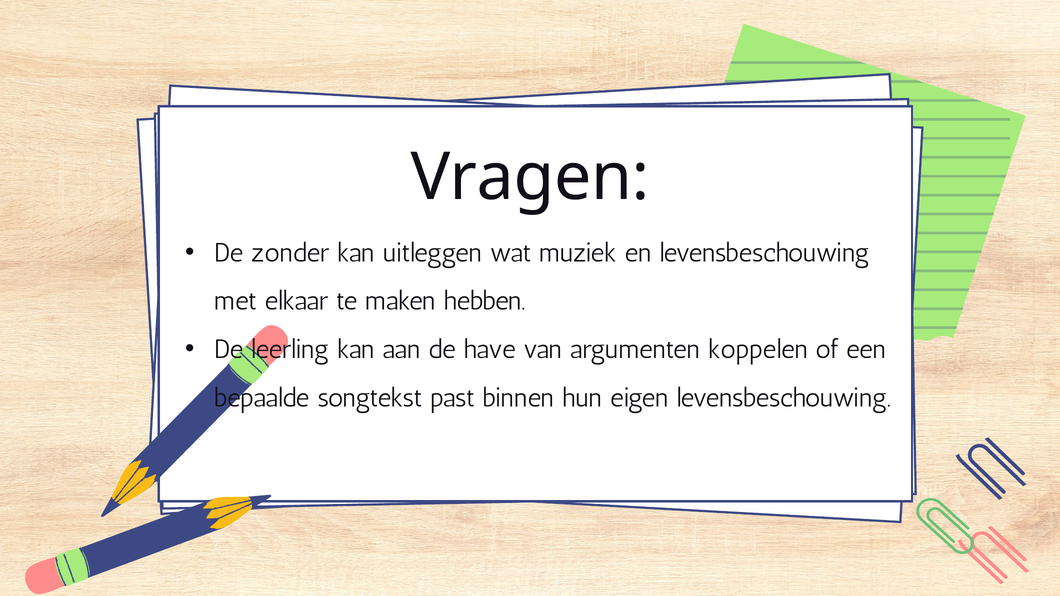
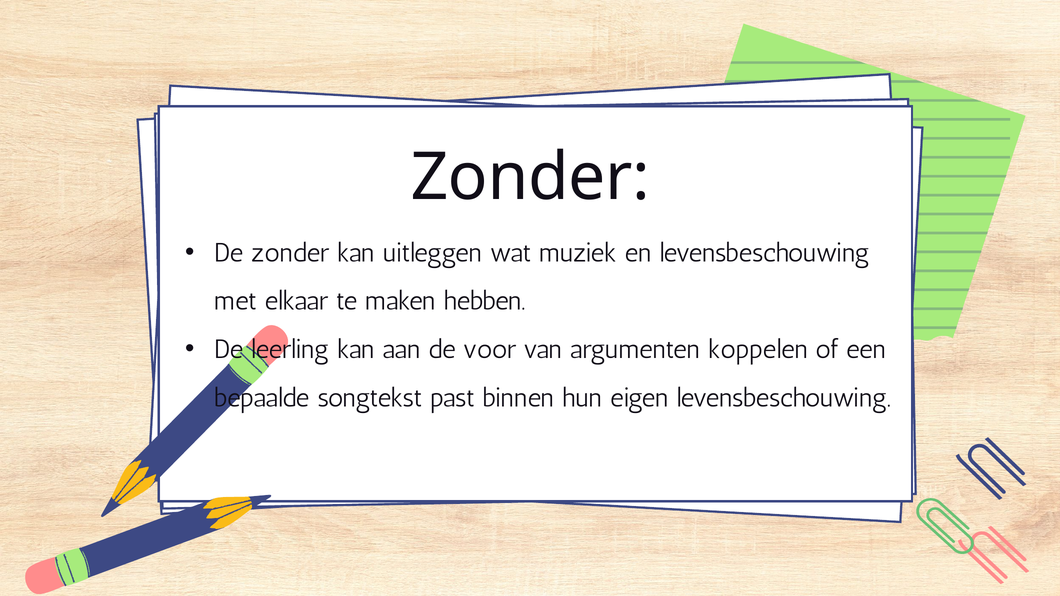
Vragen at (530, 177): Vragen -> Zonder
have: have -> voor
